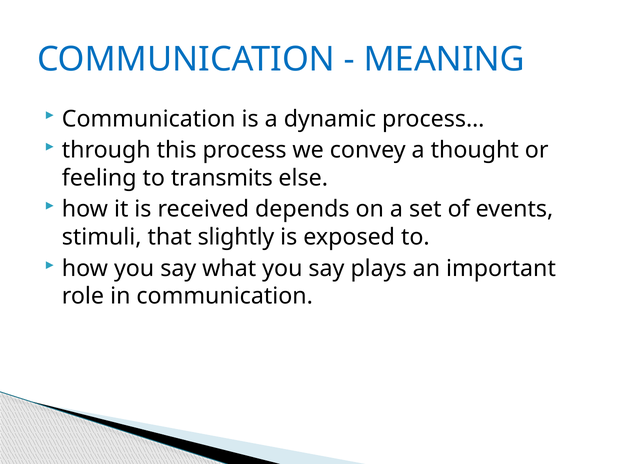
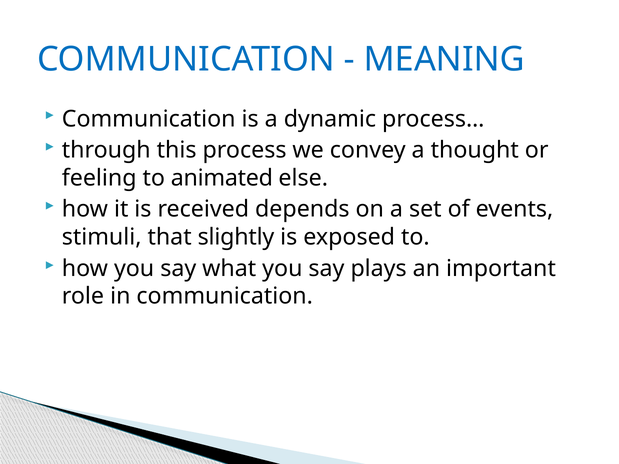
transmits: transmits -> animated
